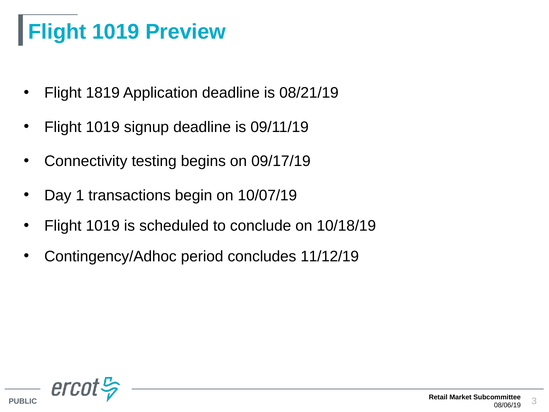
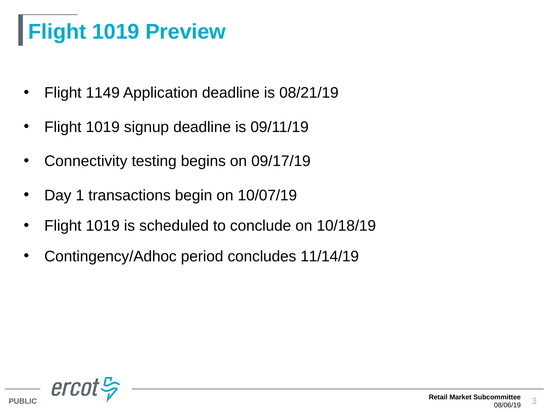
1819: 1819 -> 1149
11/12/19: 11/12/19 -> 11/14/19
